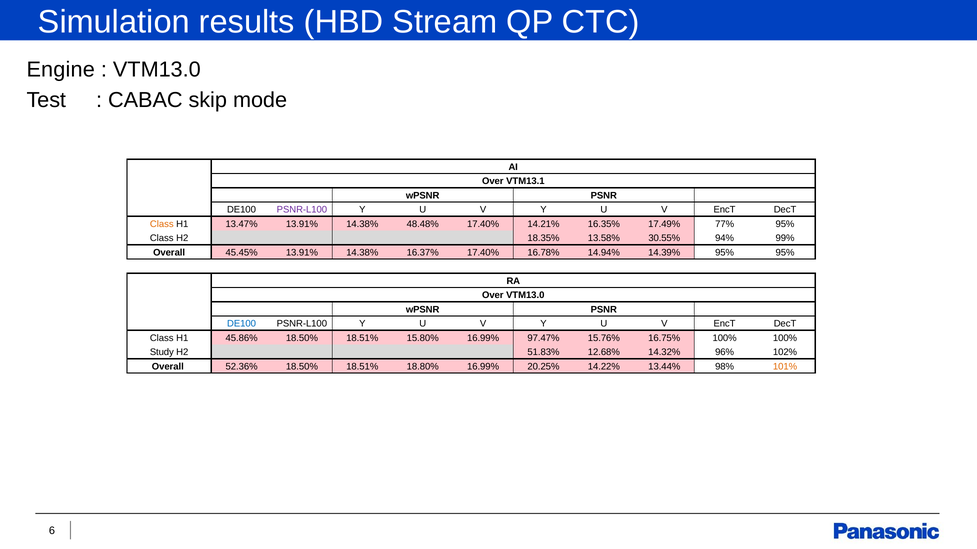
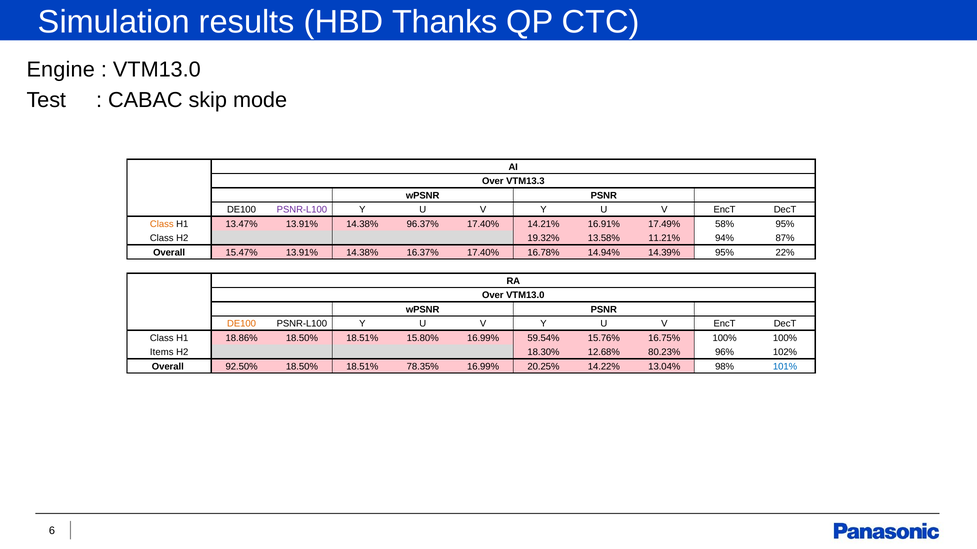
Stream: Stream -> Thanks
VTM13.1: VTM13.1 -> VTM13.3
48.48%: 48.48% -> 96.37%
16.35%: 16.35% -> 16.91%
77%: 77% -> 58%
18.35%: 18.35% -> 19.32%
30.55%: 30.55% -> 11.21%
99%: 99% -> 87%
45.45%: 45.45% -> 15.47%
95% 95%: 95% -> 22%
DE100 at (242, 324) colour: blue -> orange
45.86%: 45.86% -> 18.86%
97.47%: 97.47% -> 59.54%
Study: Study -> Items
51.83%: 51.83% -> 18.30%
14.32%: 14.32% -> 80.23%
52.36%: 52.36% -> 92.50%
18.80%: 18.80% -> 78.35%
13.44%: 13.44% -> 13.04%
101% colour: orange -> blue
